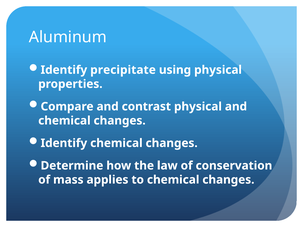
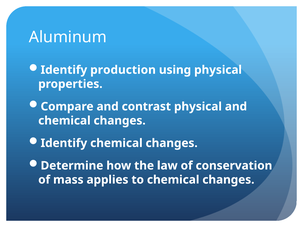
precipitate: precipitate -> production
